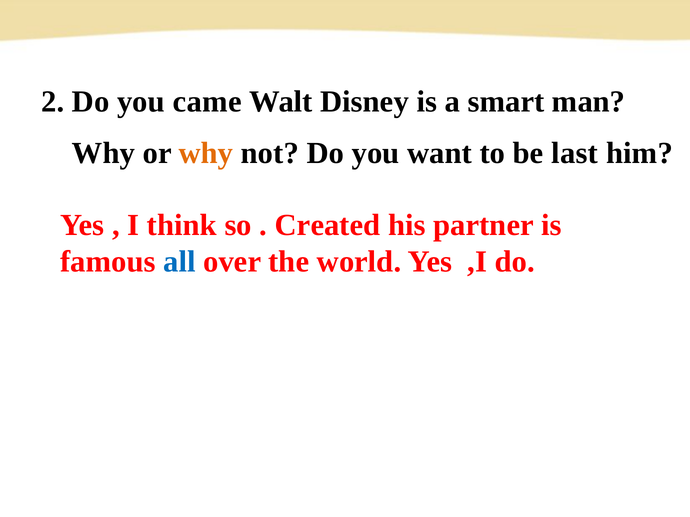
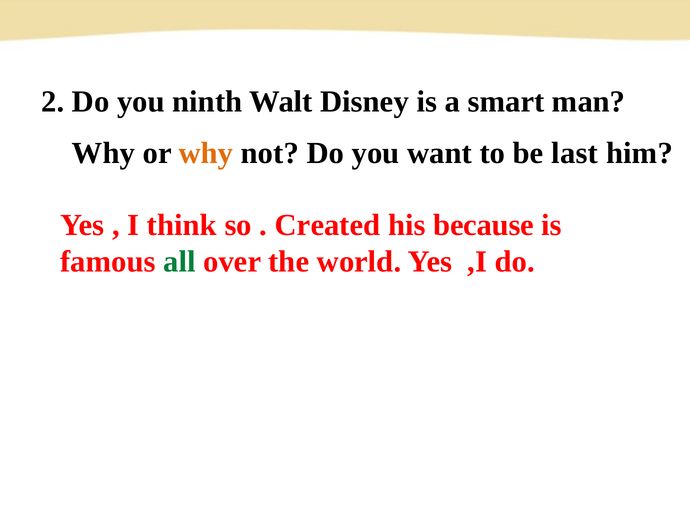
came: came -> ninth
partner: partner -> because
all colour: blue -> green
